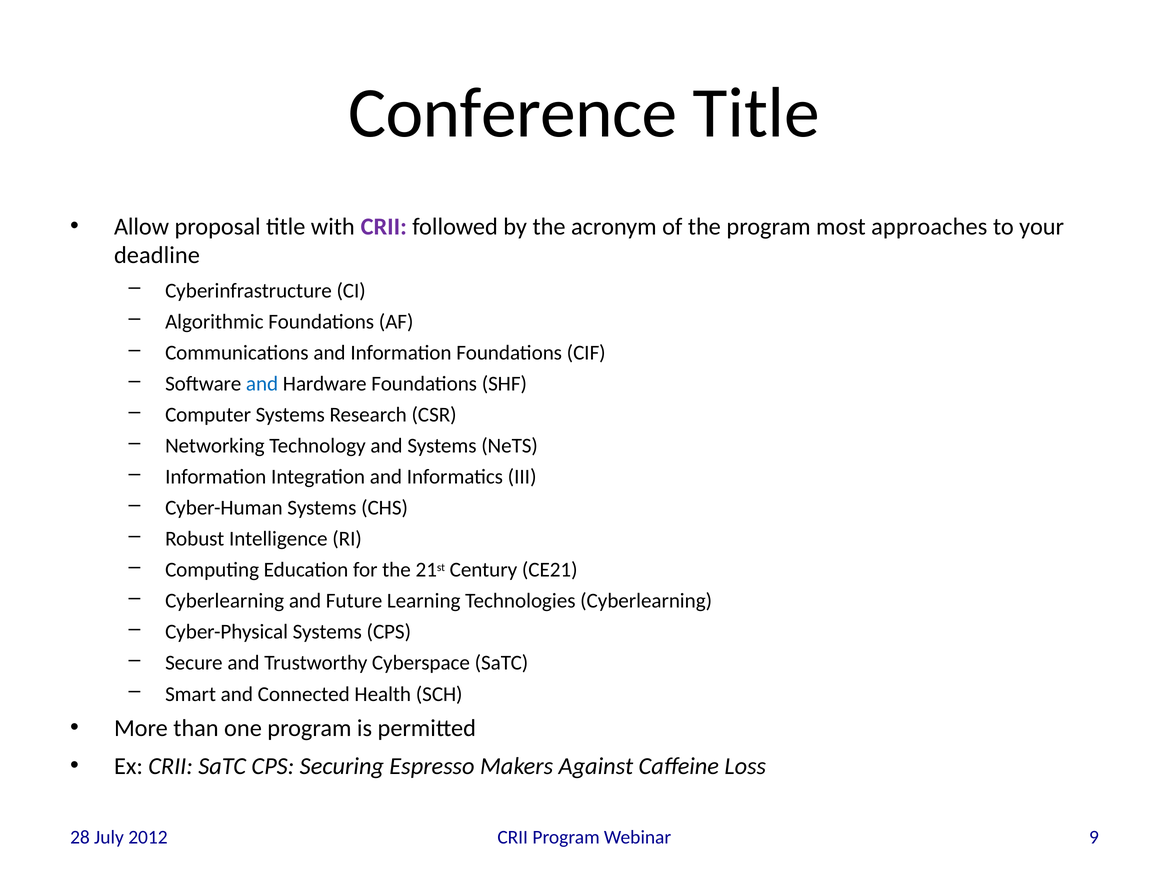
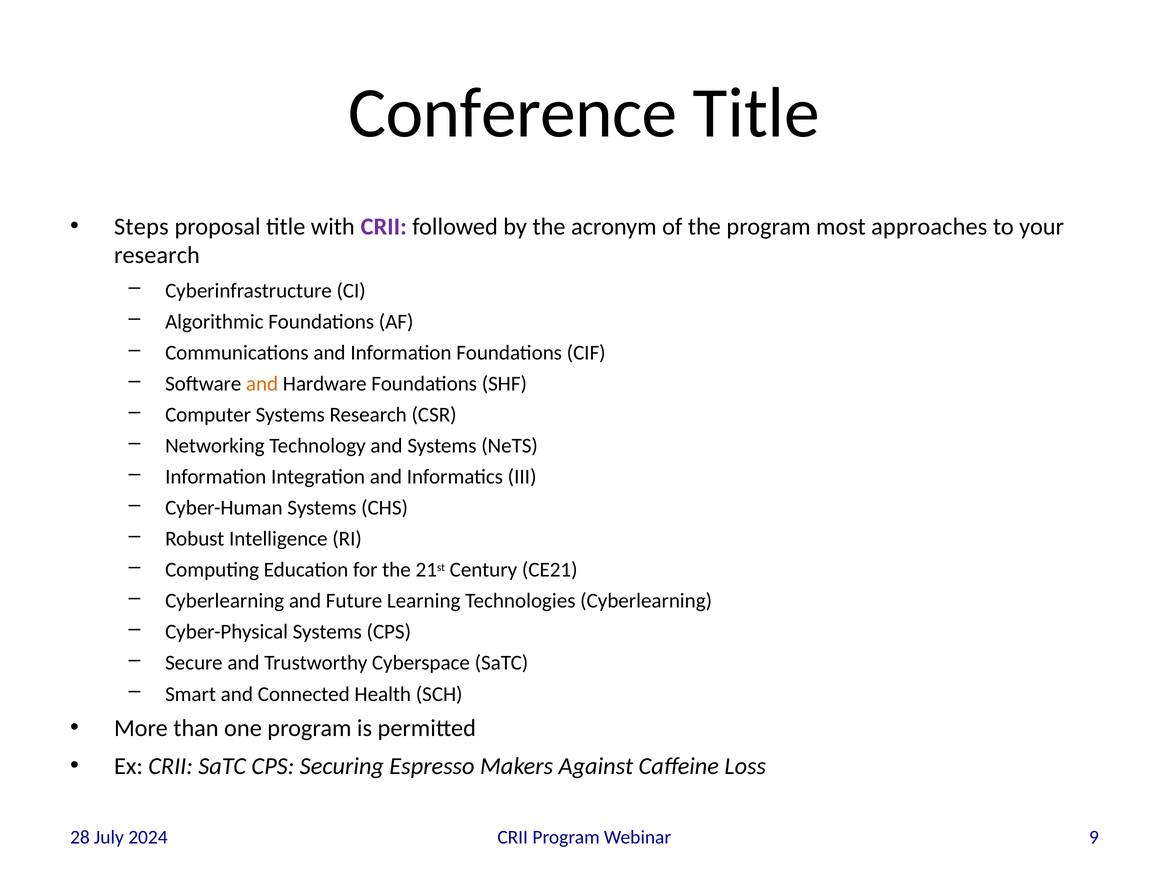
Allow: Allow -> Steps
deadline at (157, 255): deadline -> research
and at (262, 384) colour: blue -> orange
2012: 2012 -> 2024
